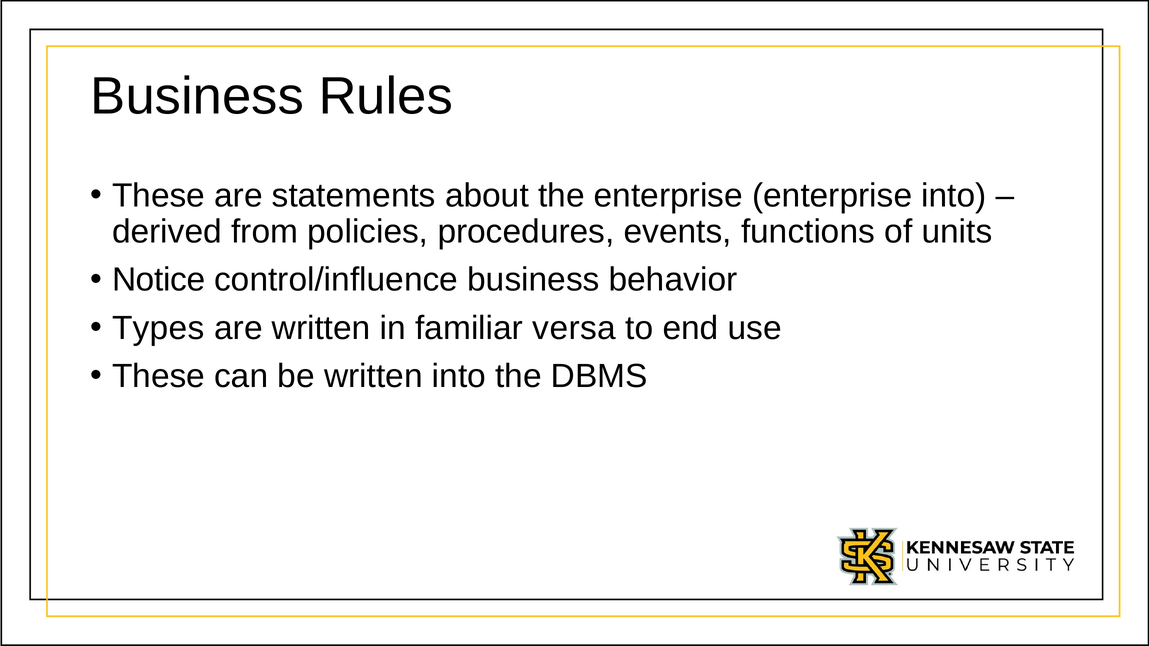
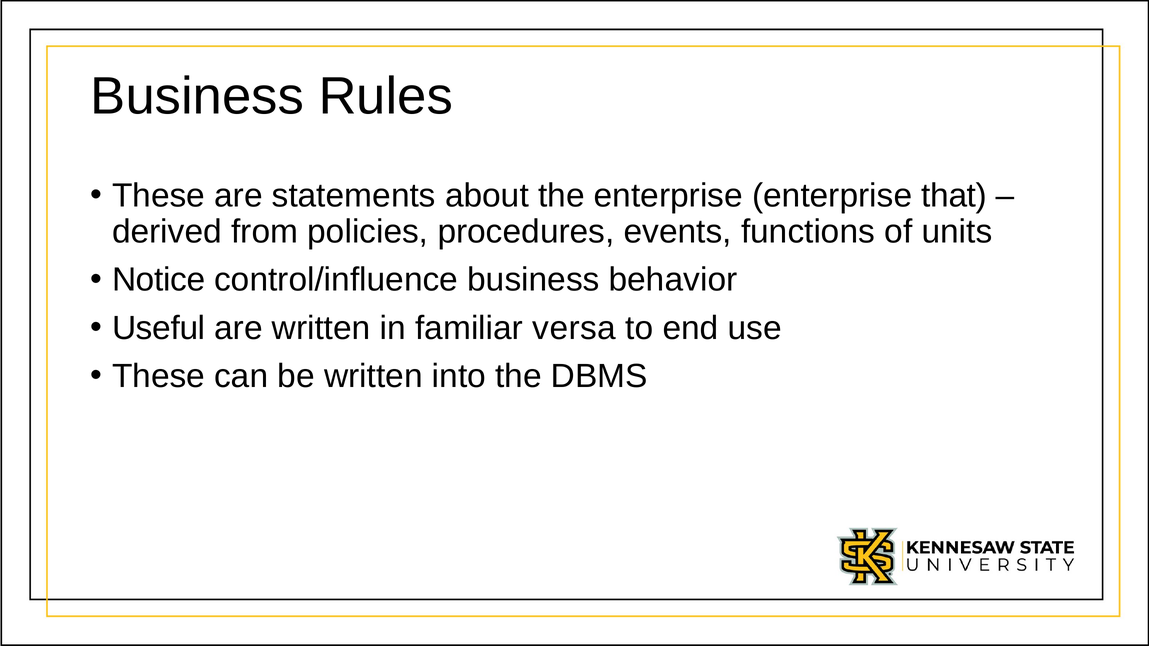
enterprise into: into -> that
Types: Types -> Useful
